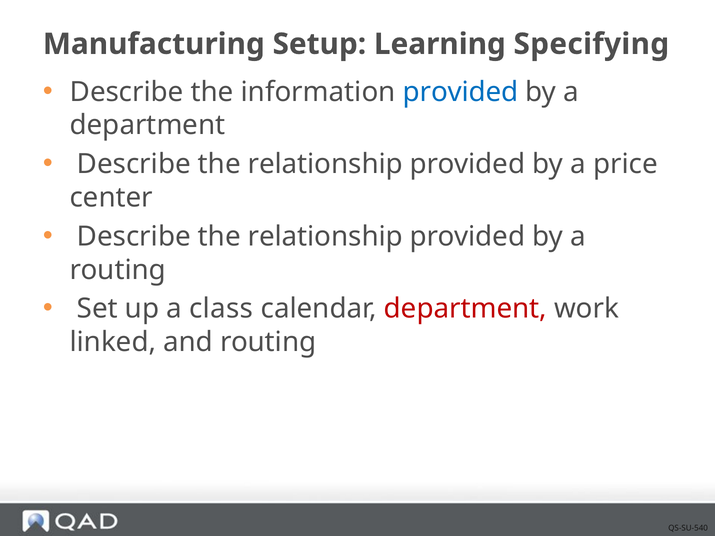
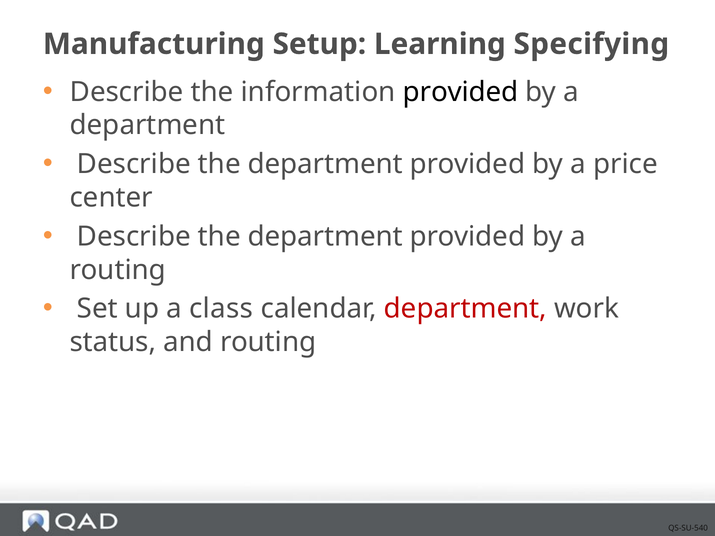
provided at (460, 92) colour: blue -> black
relationship at (325, 164): relationship -> department
relationship at (325, 237): relationship -> department
linked: linked -> status
